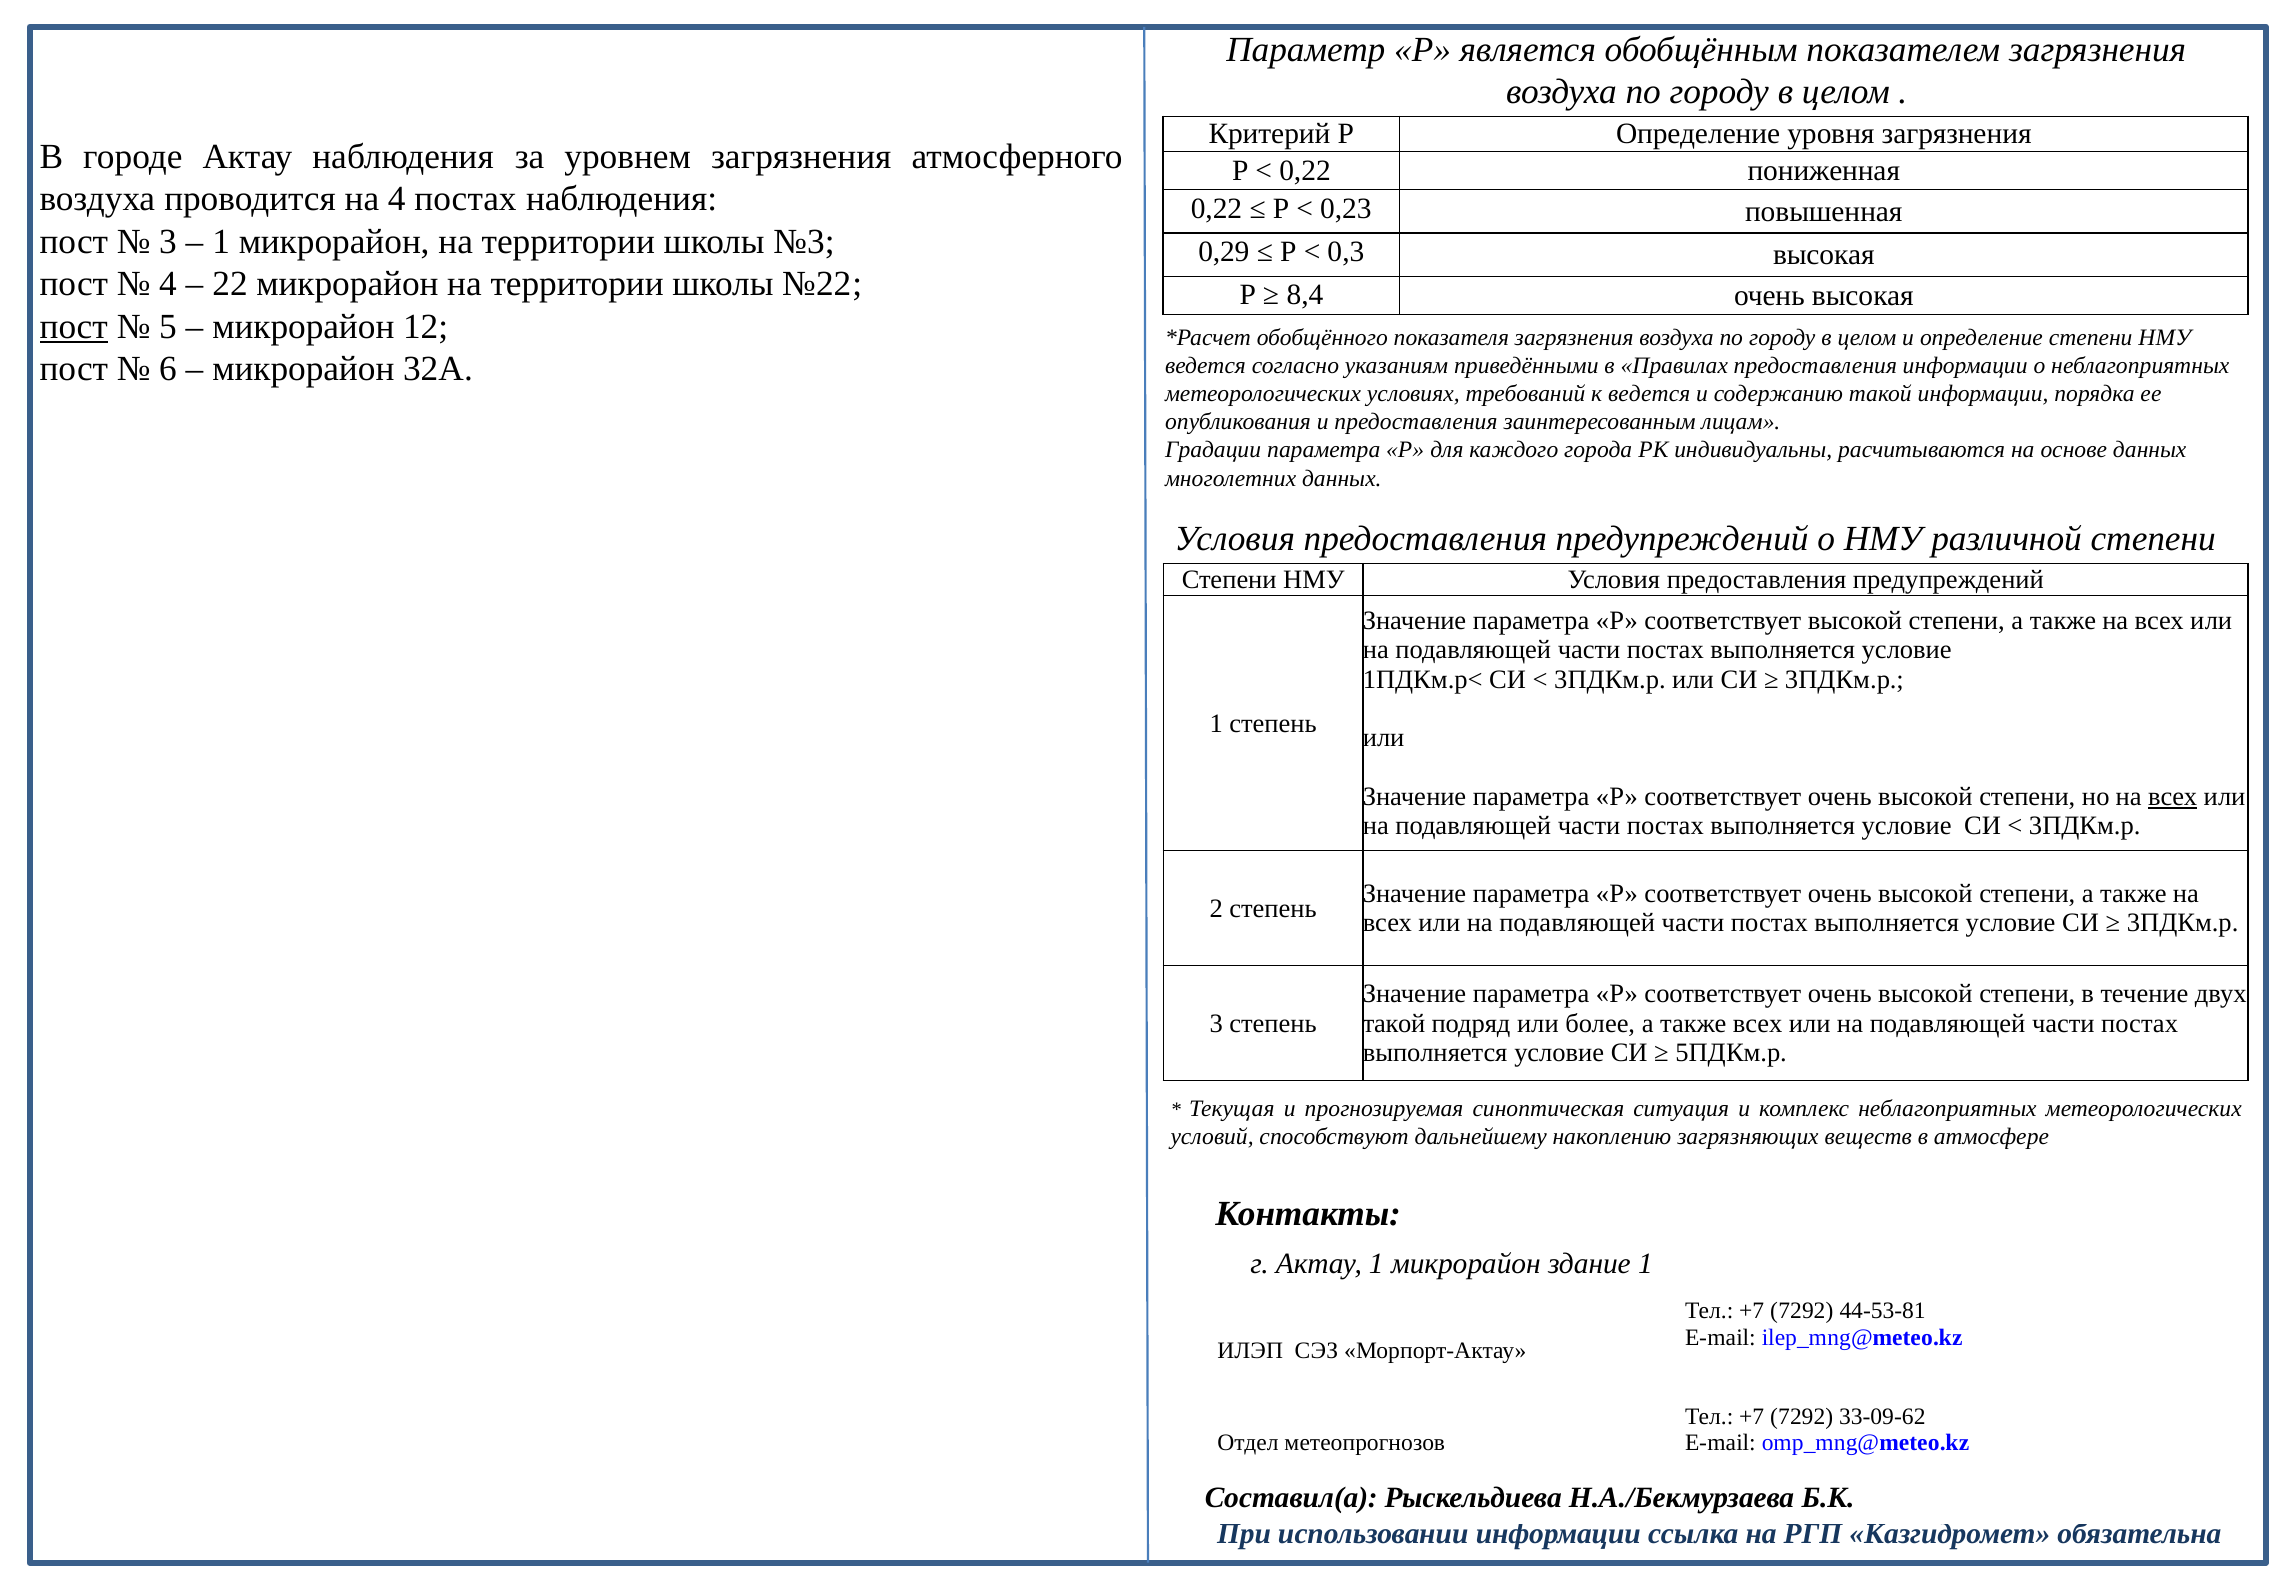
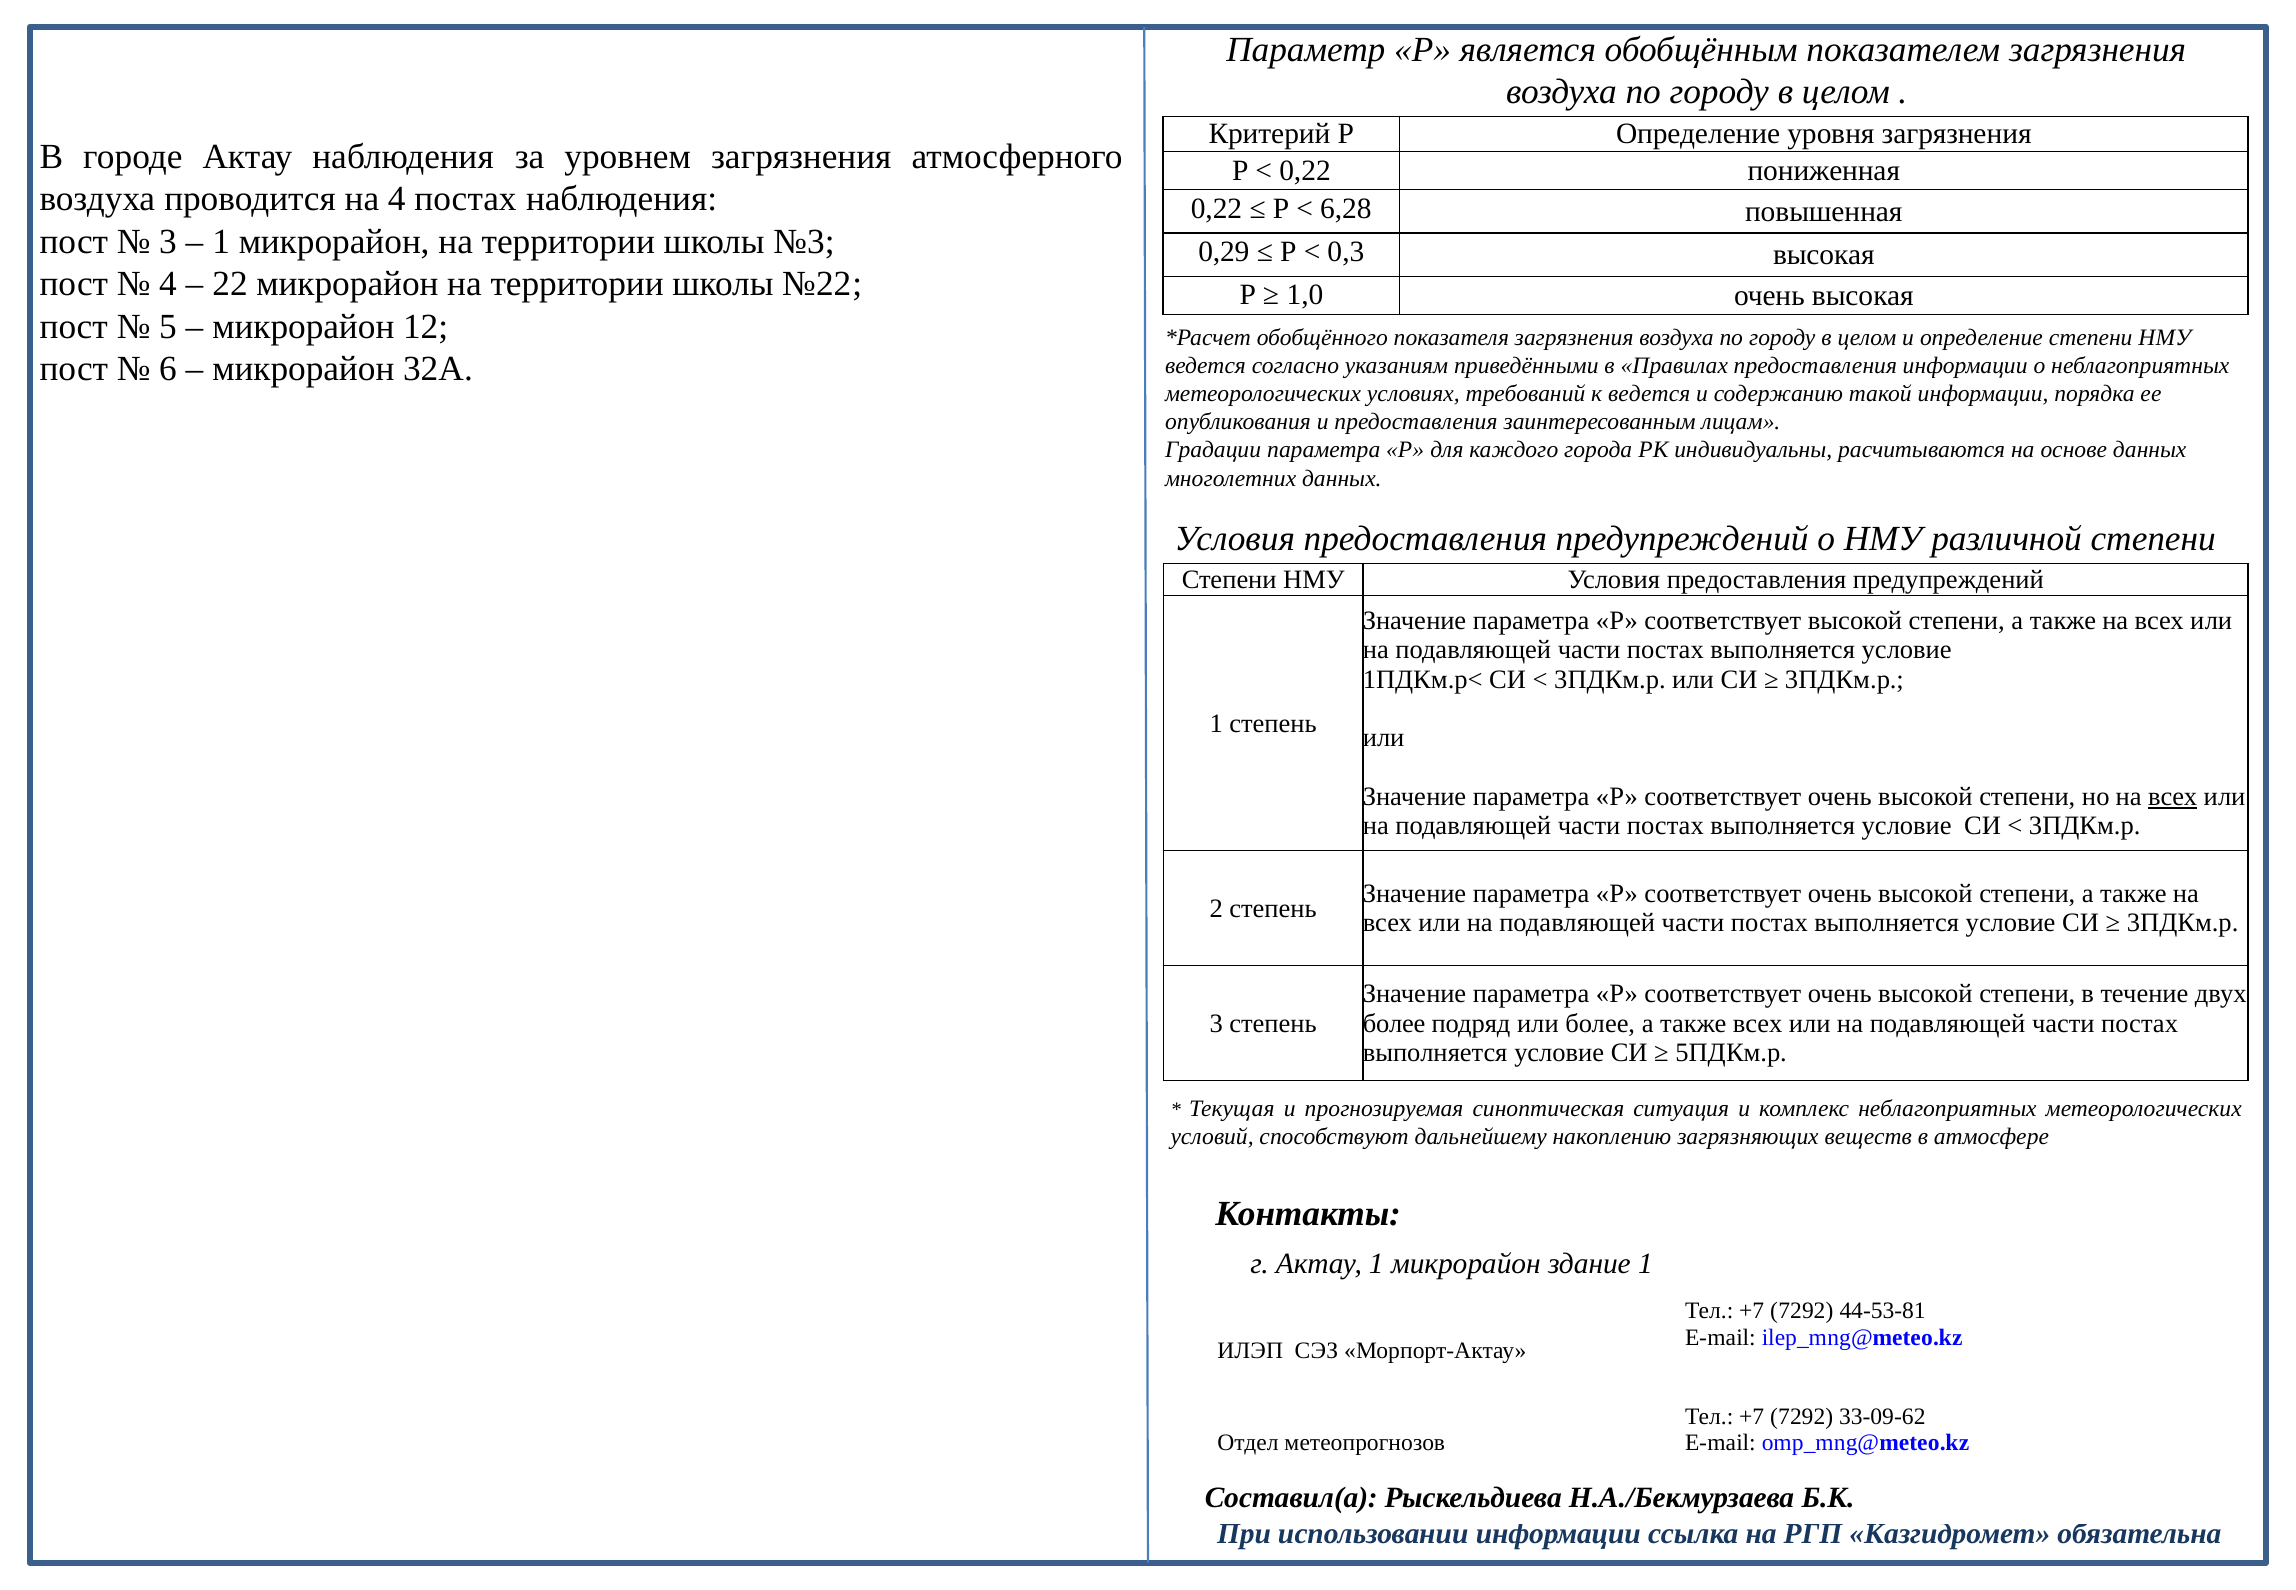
0,23: 0,23 -> 6,28
8,4: 8,4 -> 1,0
пост at (74, 326) underline: present -> none
такой at (1394, 1023): такой -> более
